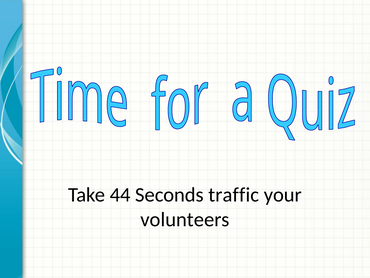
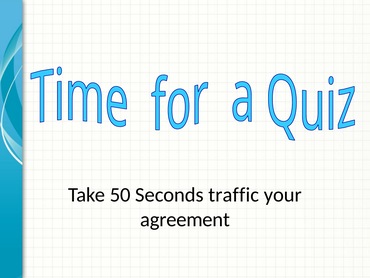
44: 44 -> 50
volunteers: volunteers -> agreement
